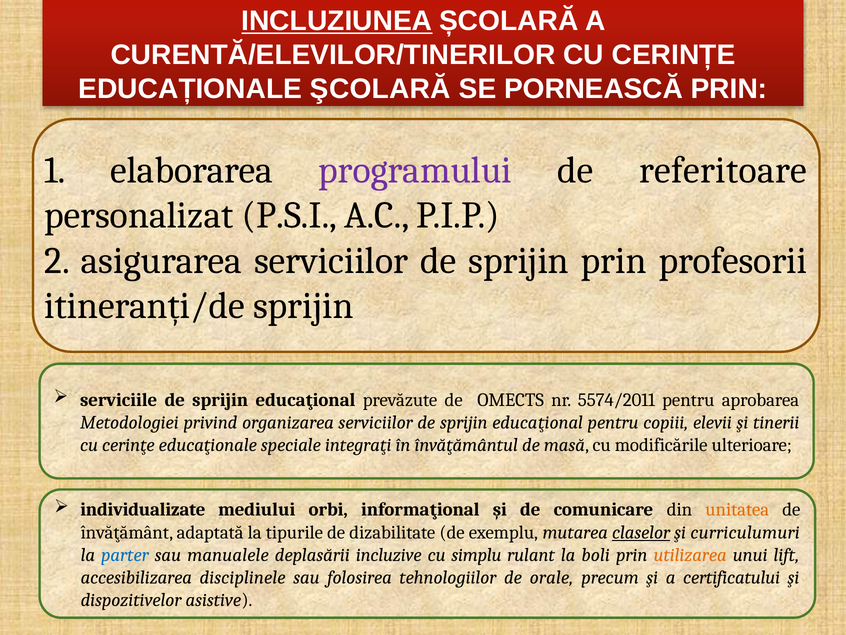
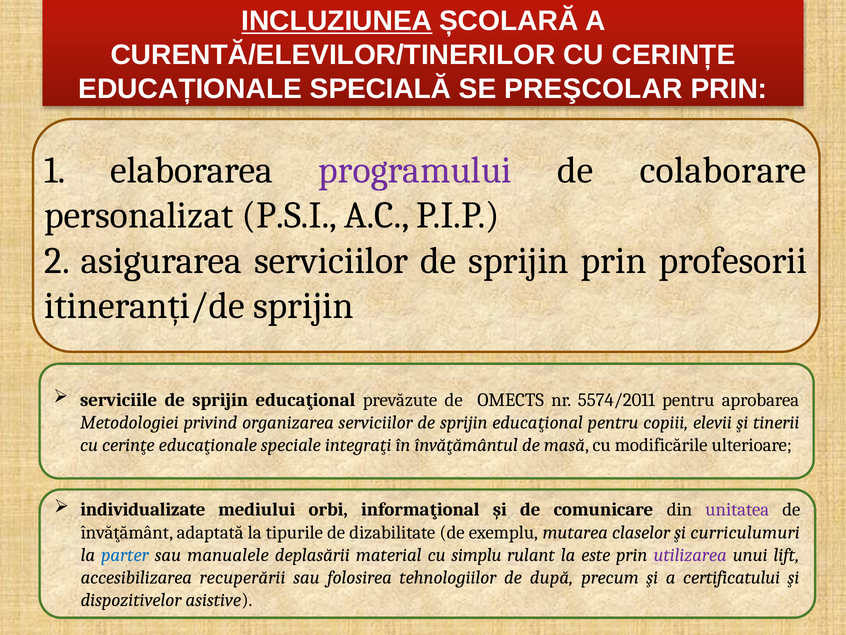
ŞCOLARĂ: ŞCOLARĂ -> SPECIALĂ
PORNEASCĂ: PORNEASCĂ -> PREŞCOLAR
referitoare: referitoare -> colaborare
unitatea colour: orange -> purple
claselor underline: present -> none
incluzive: incluzive -> material
boli: boli -> este
utilizarea colour: orange -> purple
disciplinele: disciplinele -> recuperării
orale: orale -> după
